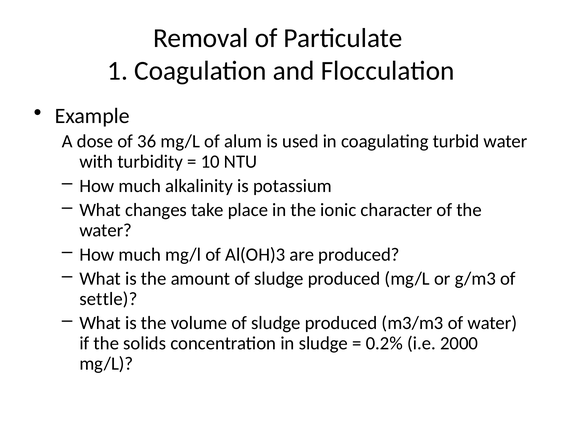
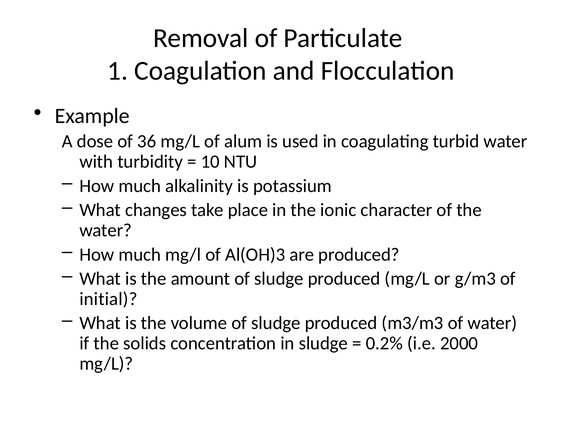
settle: settle -> initial
